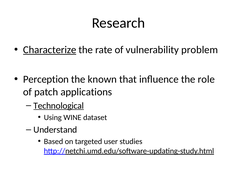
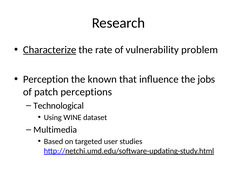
role: role -> jobs
applications: applications -> perceptions
Technological underline: present -> none
Understand: Understand -> Multimedia
